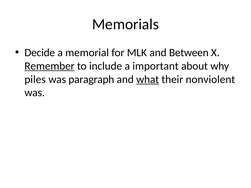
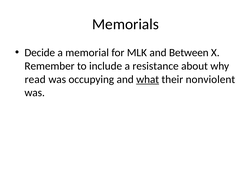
Remember underline: present -> none
important: important -> resistance
piles: piles -> read
paragraph: paragraph -> occupying
